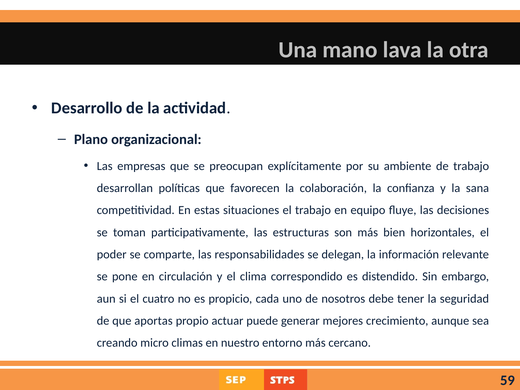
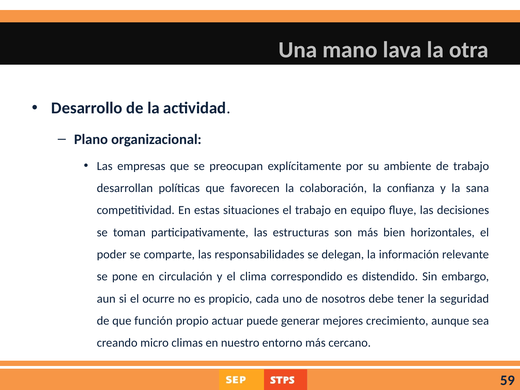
cuatro: cuatro -> ocurre
aportas: aportas -> función
